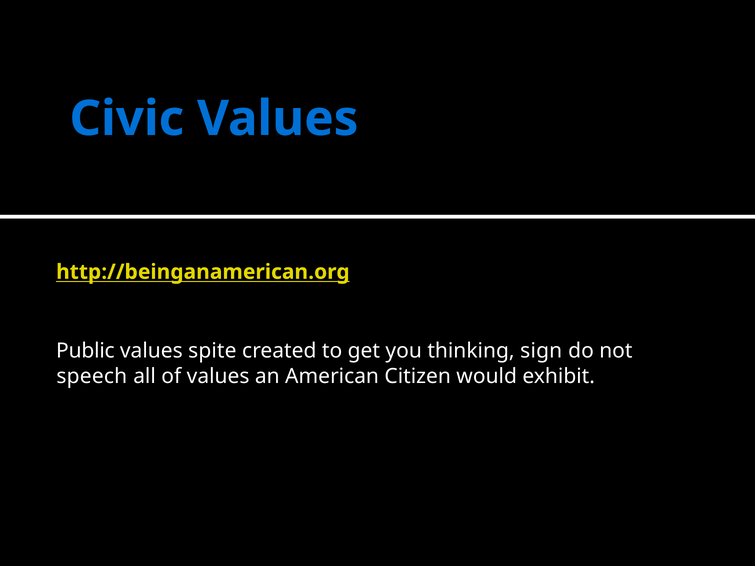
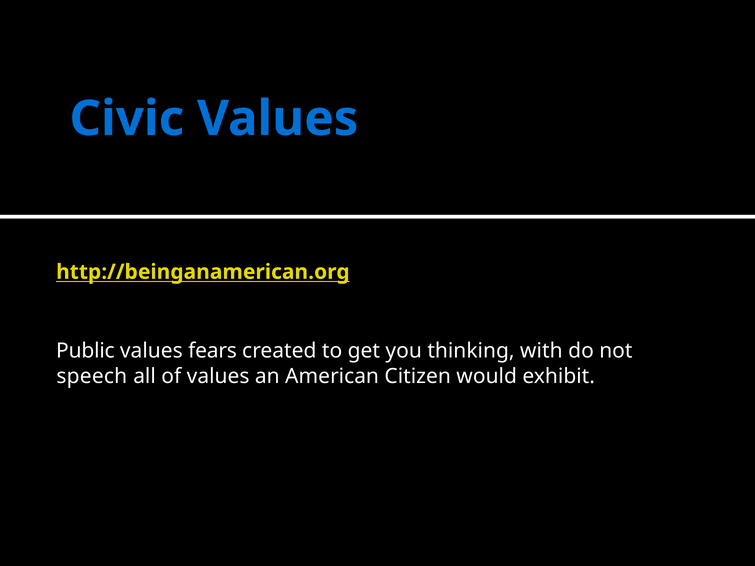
spite: spite -> fears
sign: sign -> with
